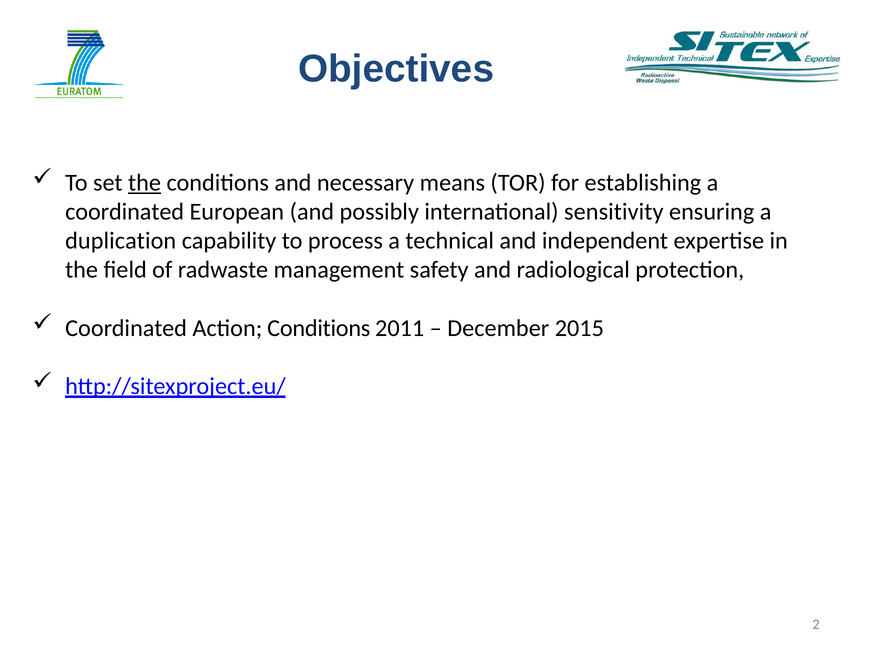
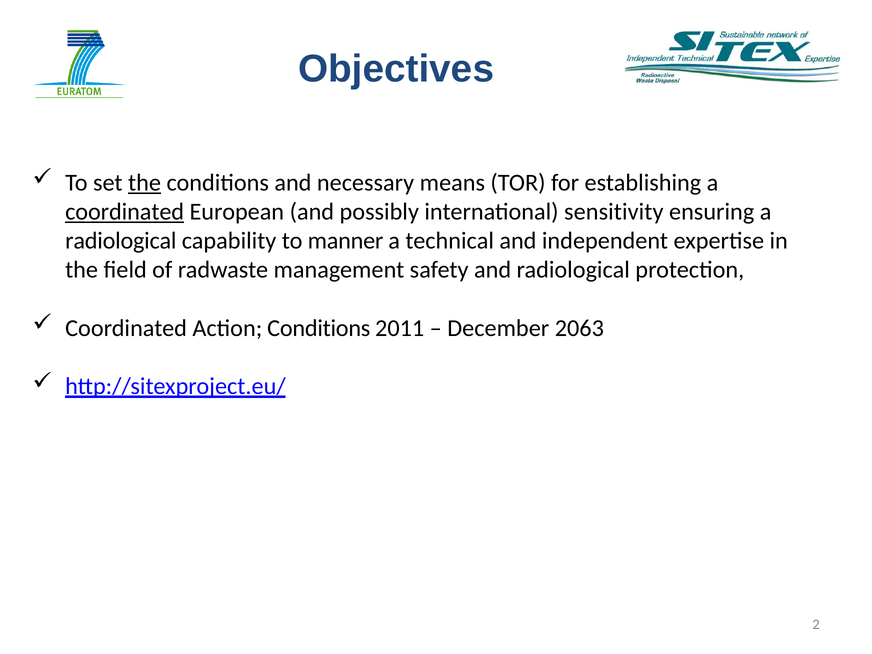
coordinated at (125, 212) underline: none -> present
duplication at (121, 241): duplication -> radiological
process: process -> manner
2015: 2015 -> 2063
